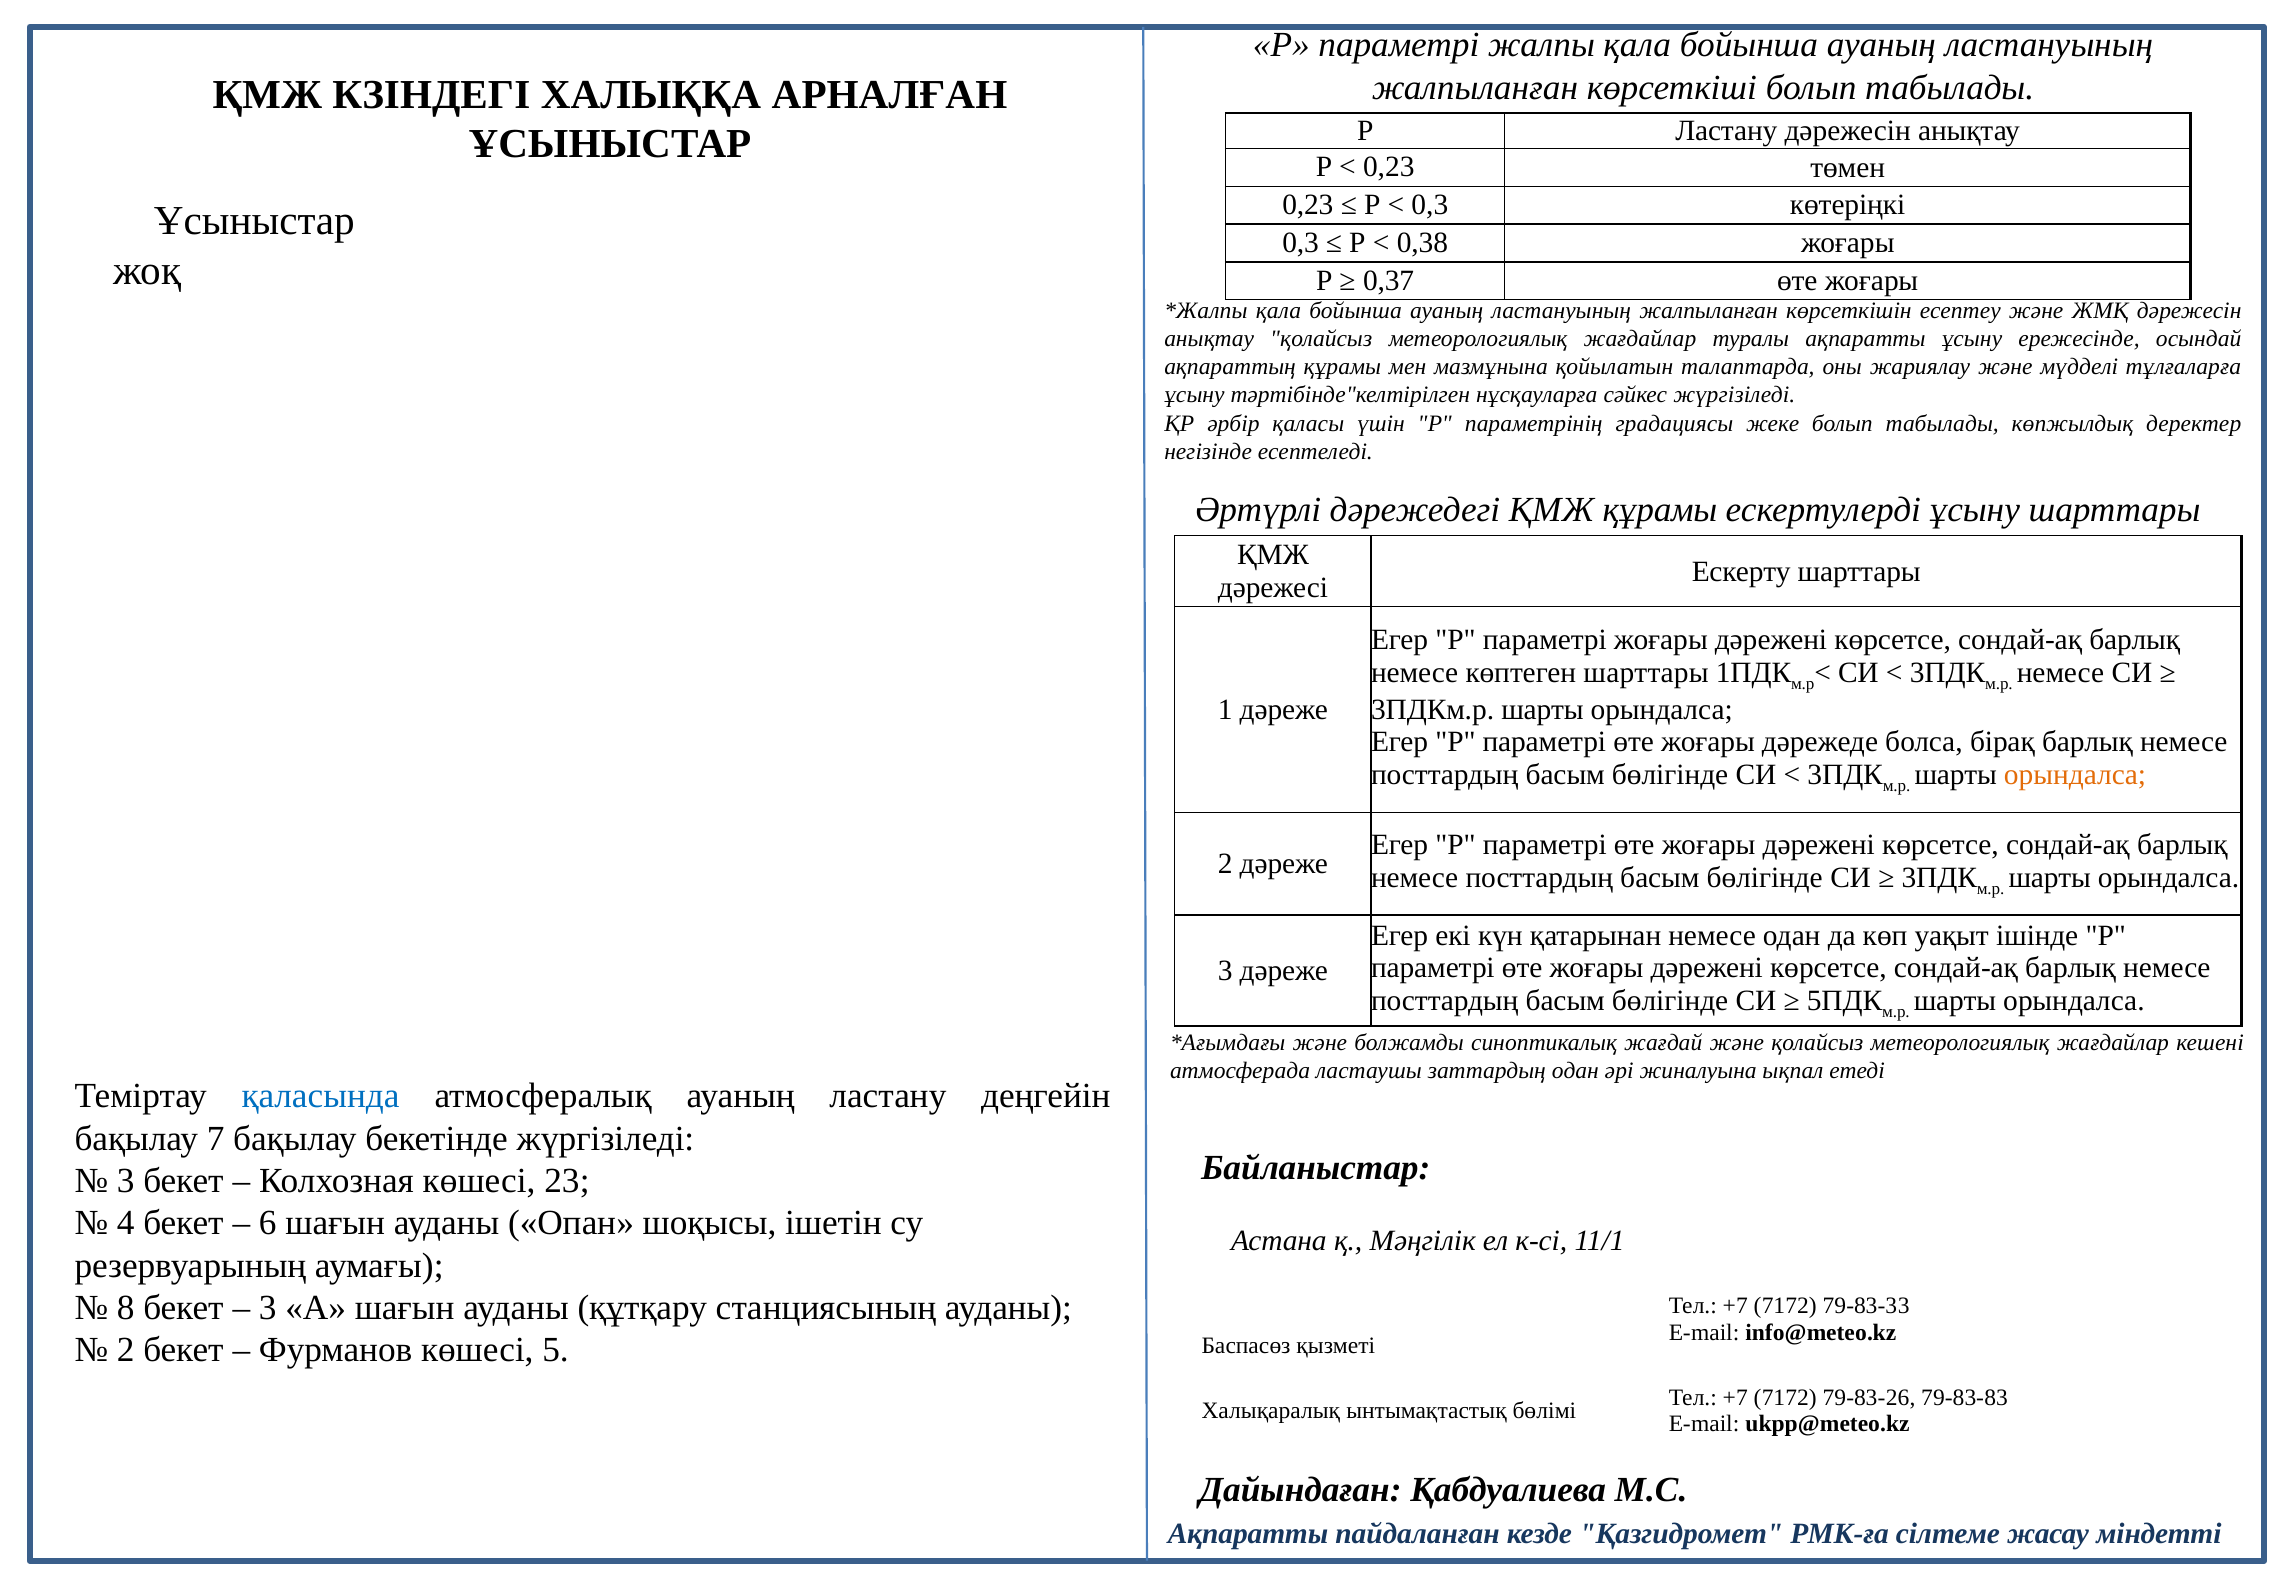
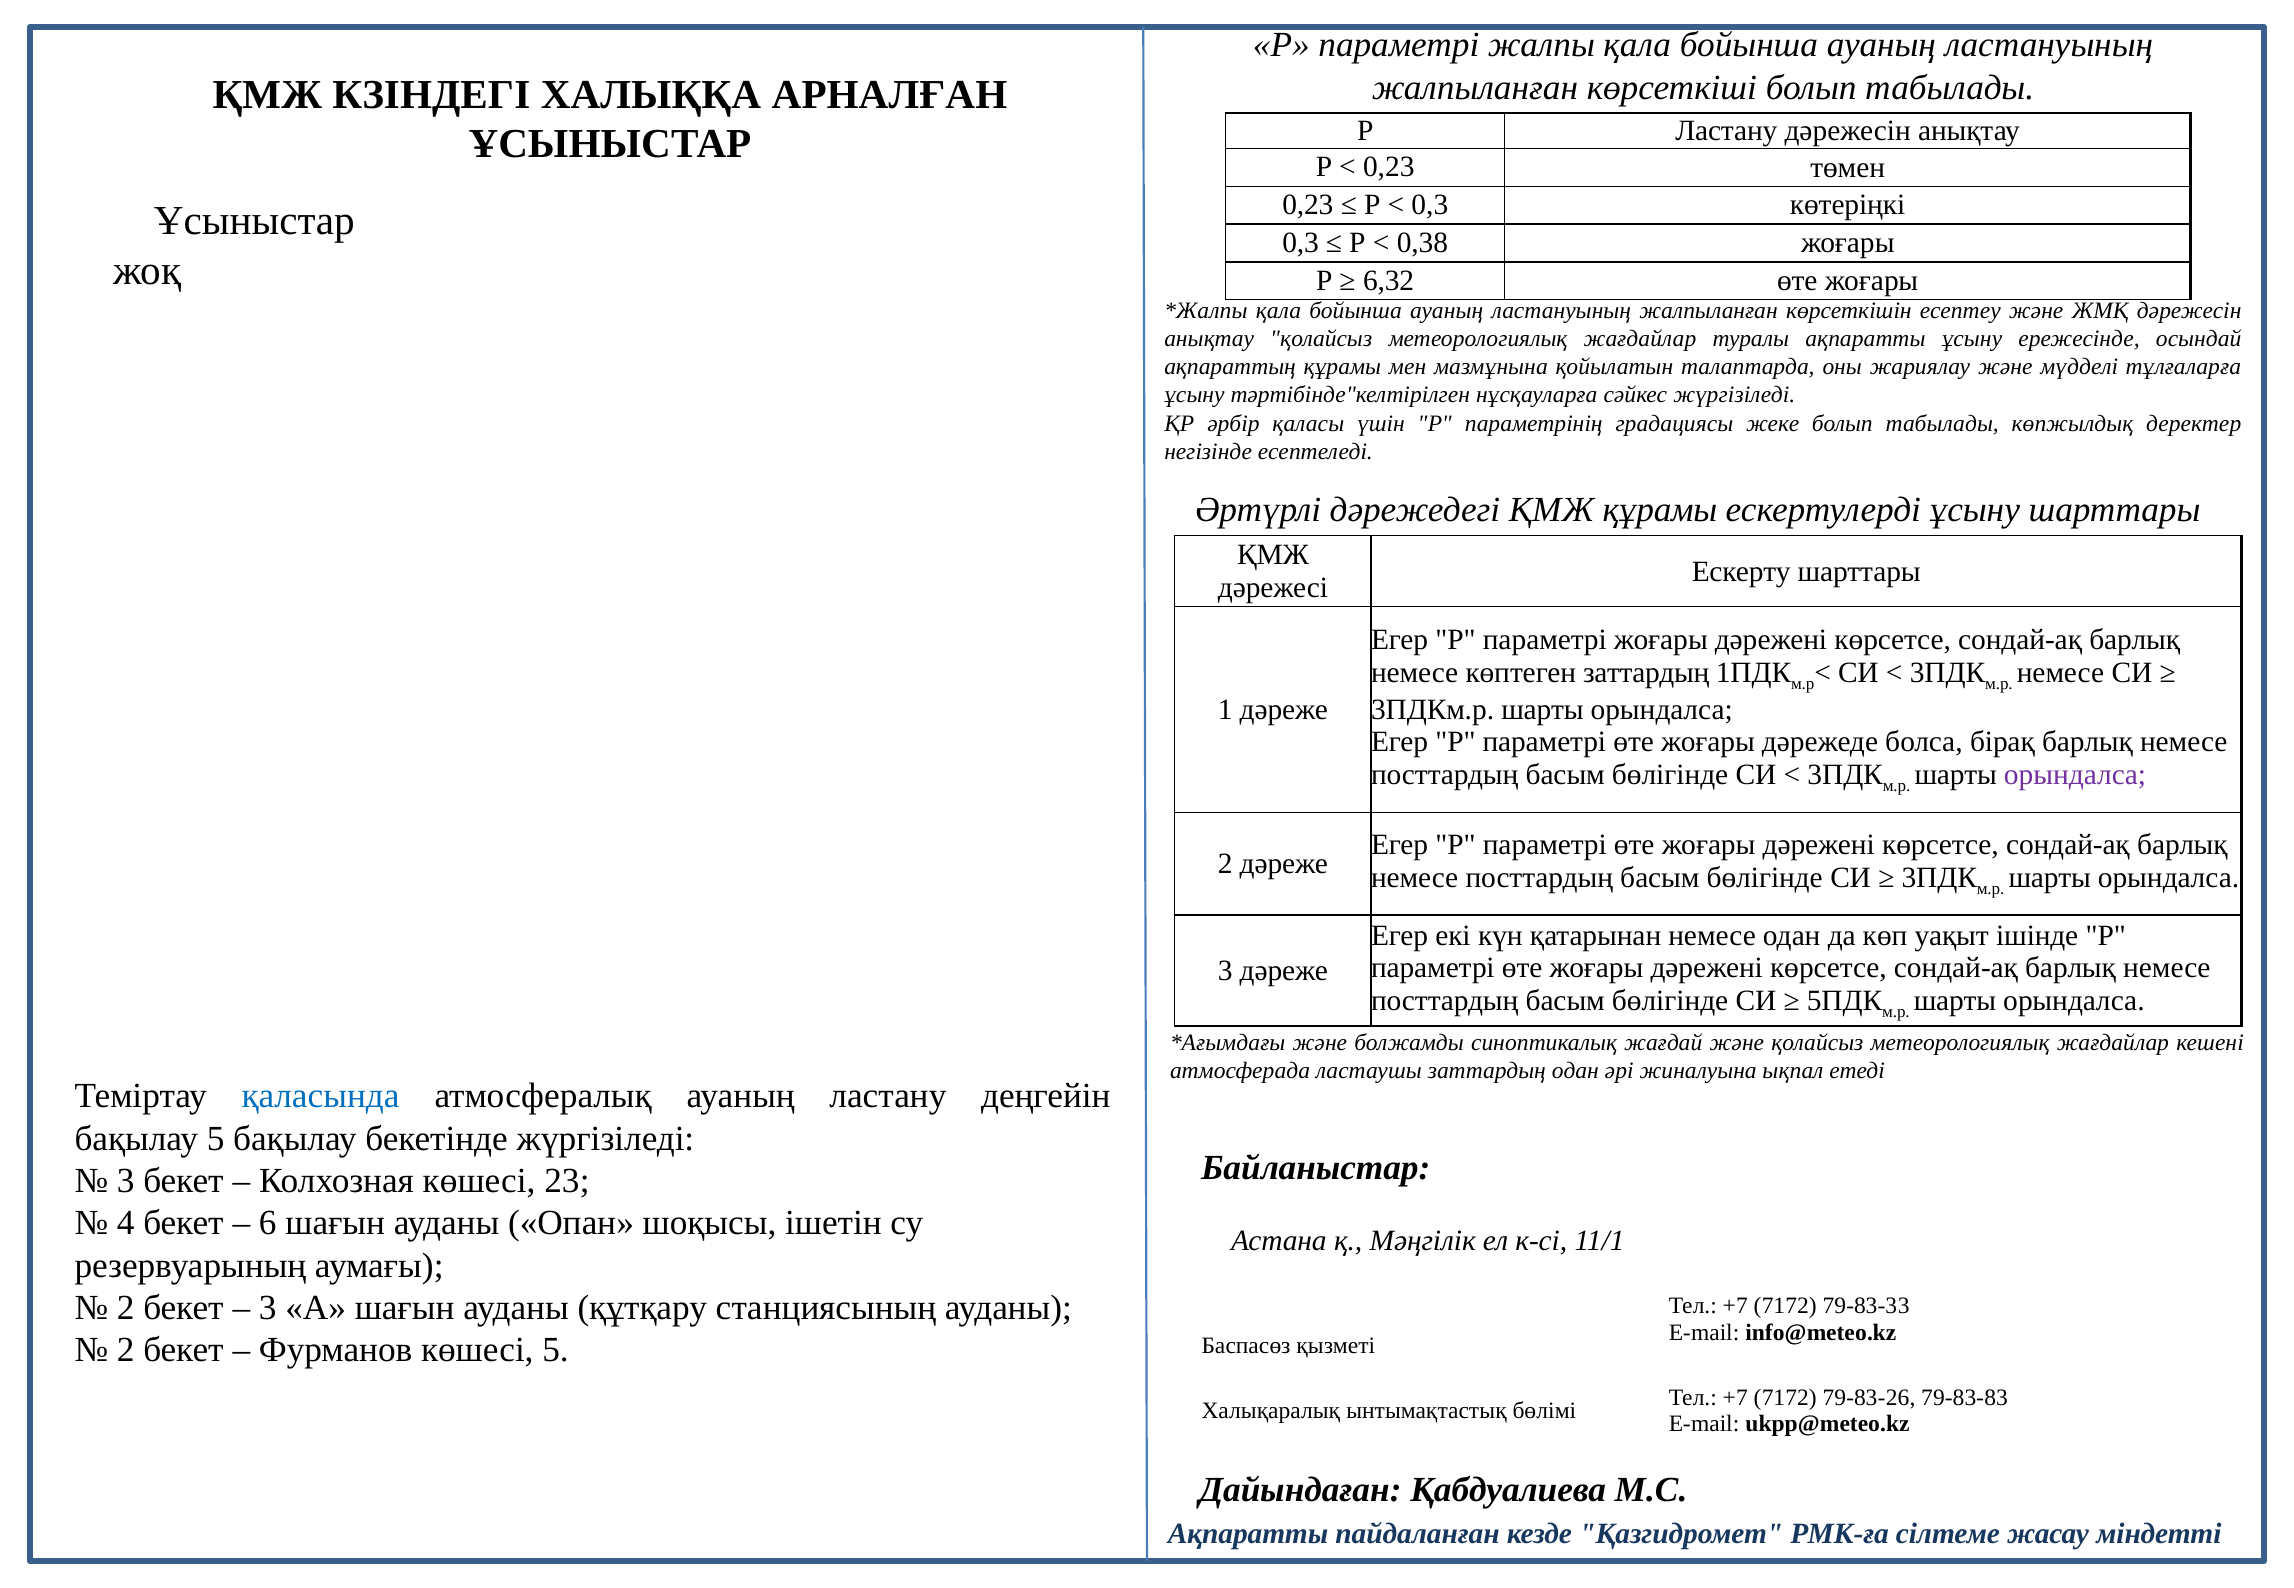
0,37: 0,37 -> 6,32
көптеген шарттары: шарттары -> заттардың
орындалса at (2075, 774) colour: orange -> purple
бақылау 7: 7 -> 5
8 at (126, 1308): 8 -> 2
